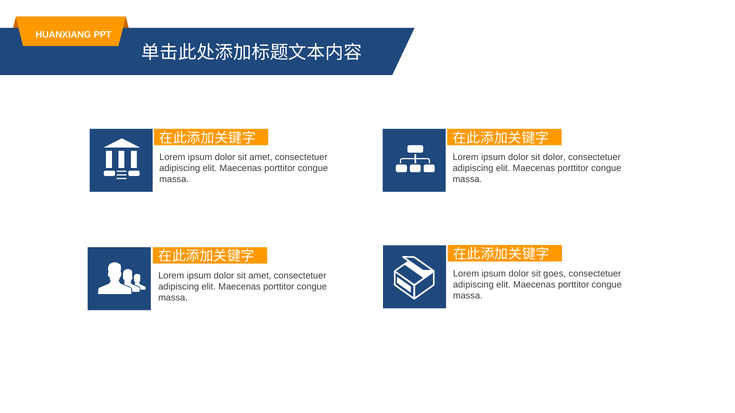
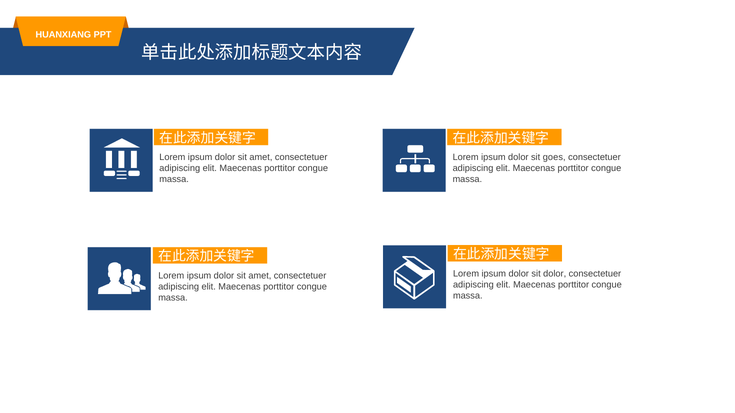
sit dolor: dolor -> goes
sit goes: goes -> dolor
